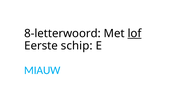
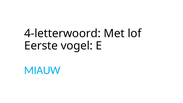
8-letterwoord: 8-letterwoord -> 4-letterwoord
lof underline: present -> none
schip: schip -> vogel
